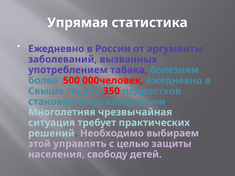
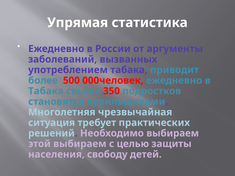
болезням: болезням -> приводит
Свыше at (46, 91): Свыше -> Табака
этой управлять: управлять -> выбираем
